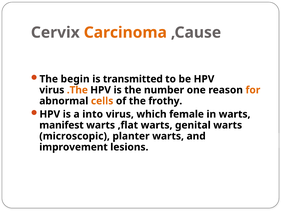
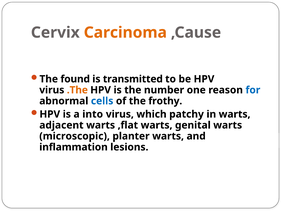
begin: begin -> found
for colour: orange -> blue
cells colour: orange -> blue
female: female -> patchy
manifest: manifest -> adjacent
improvement: improvement -> inflammation
